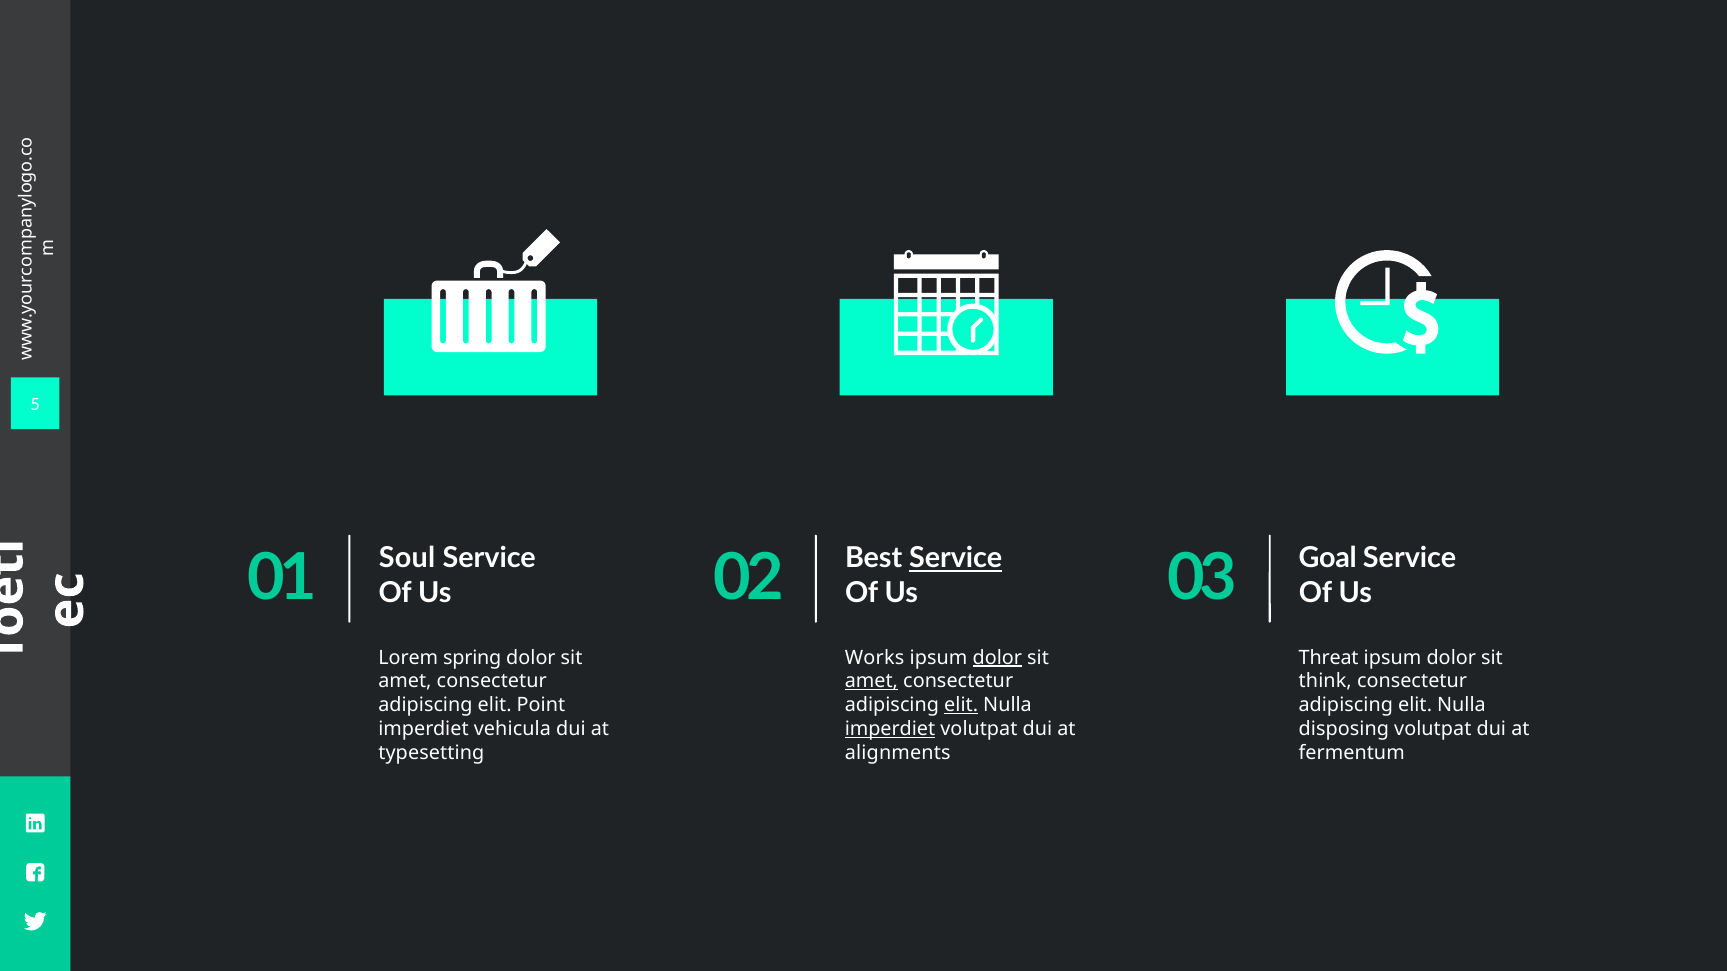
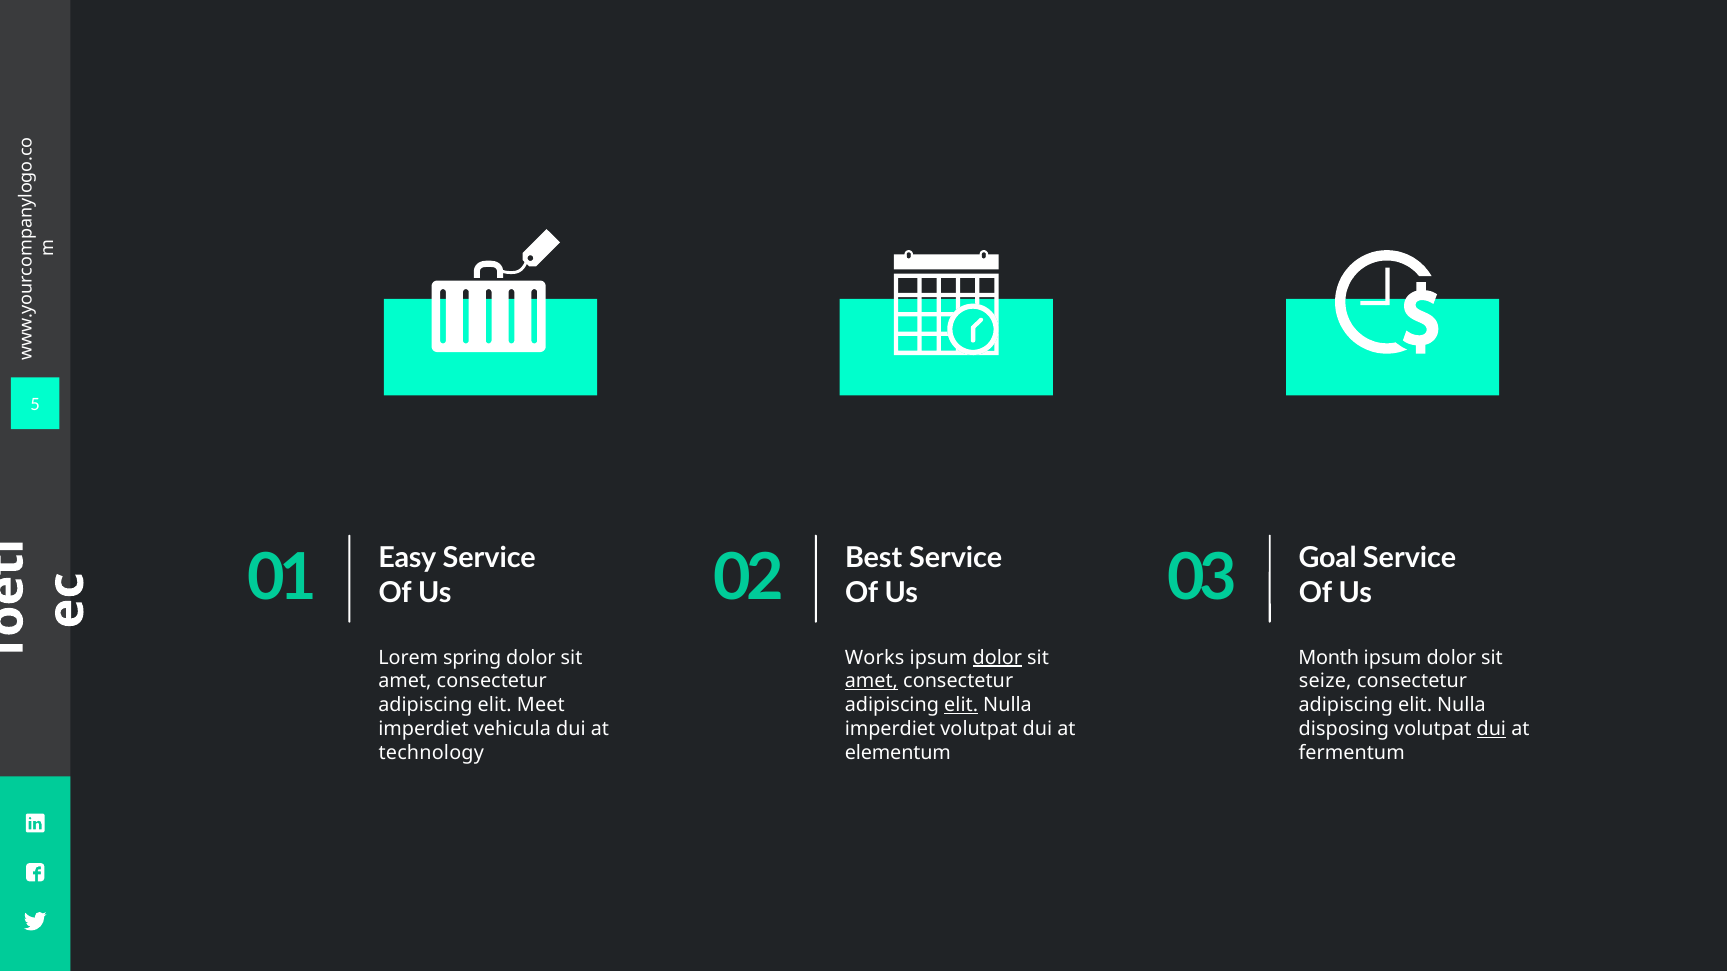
Soul: Soul -> Easy
Service at (956, 559) underline: present -> none
Threat: Threat -> Month
think: think -> seize
Point: Point -> Meet
imperdiet at (890, 729) underline: present -> none
dui at (1491, 729) underline: none -> present
typesetting: typesetting -> technology
alignments: alignments -> elementum
